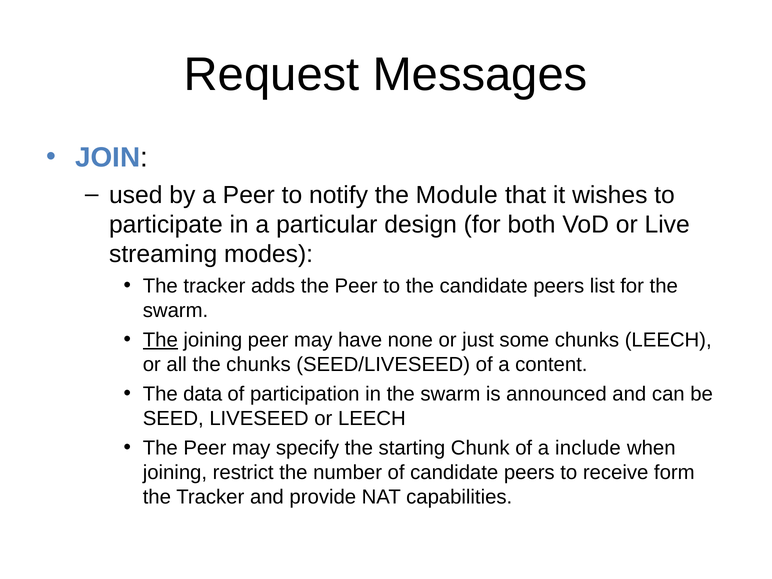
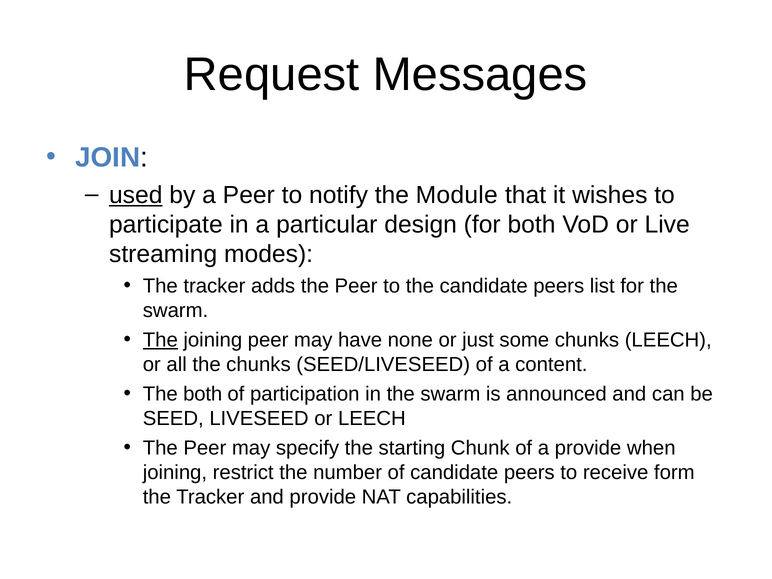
used underline: none -> present
The data: data -> both
a include: include -> provide
